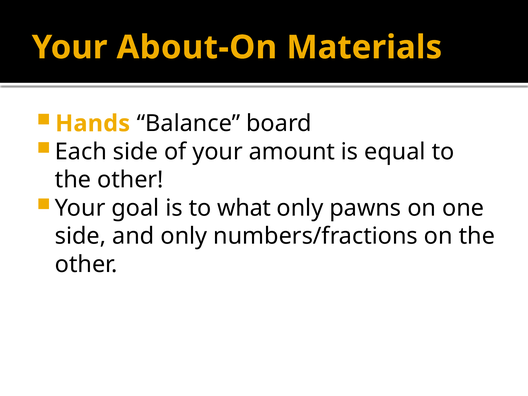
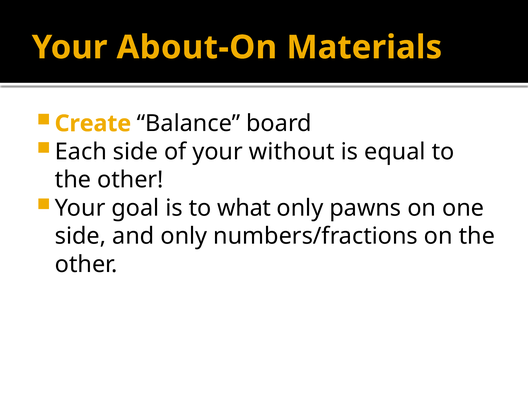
Hands: Hands -> Create
amount: amount -> without
